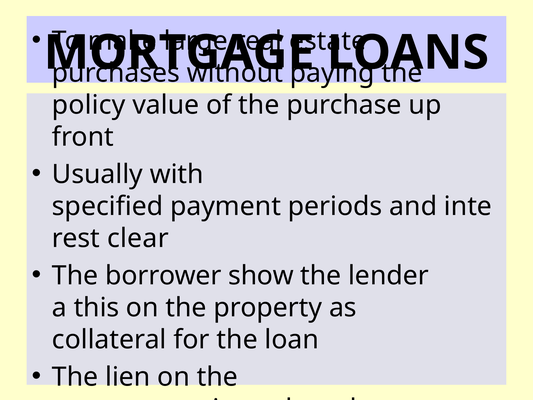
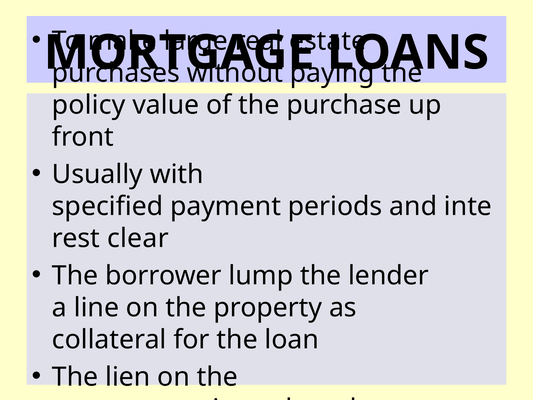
show: show -> lump
this: this -> line
